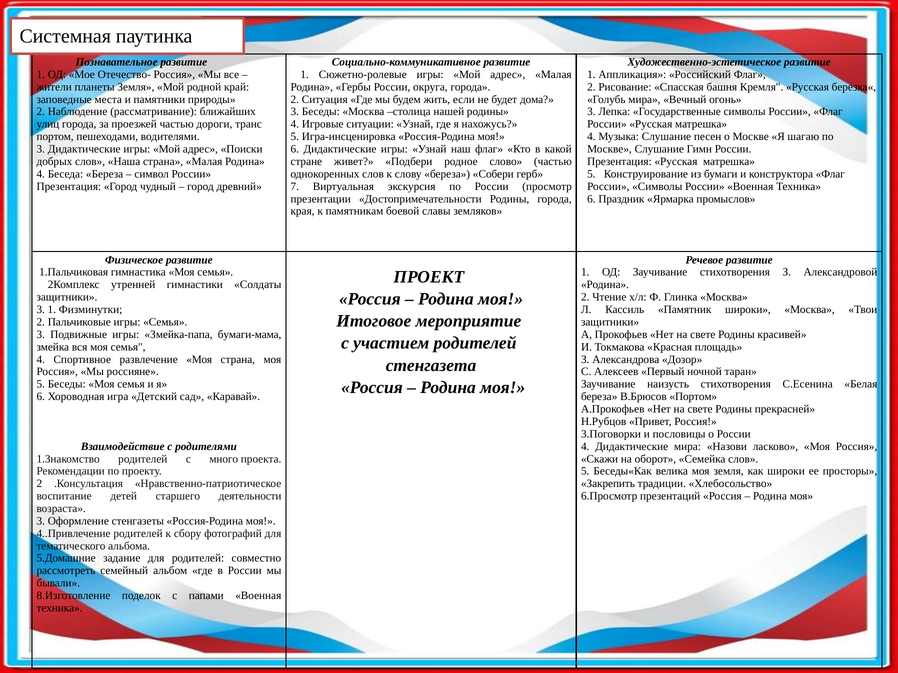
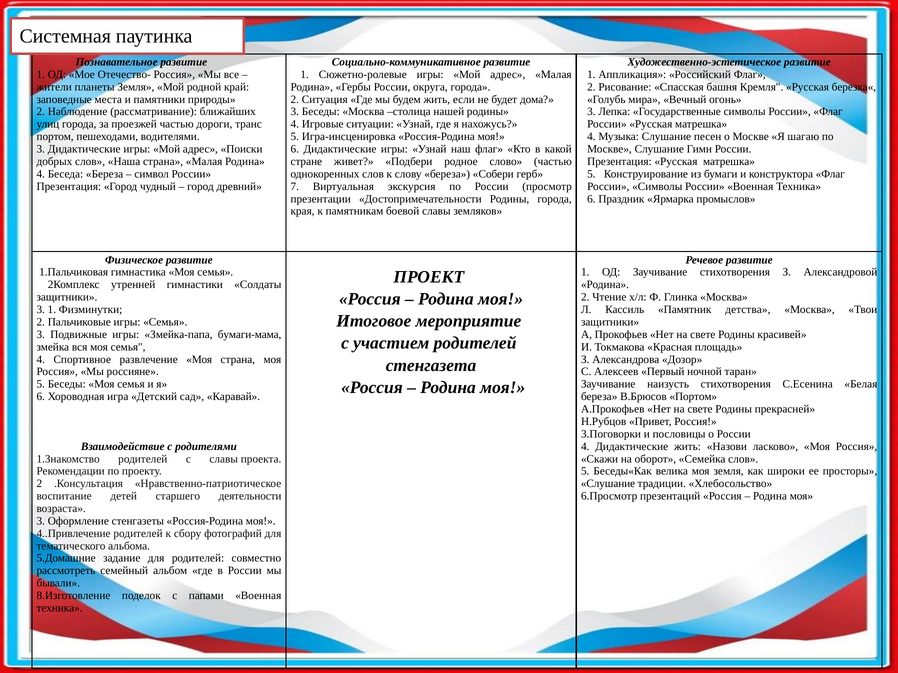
Памятник широки: широки -> детства
Дидактические мира: мира -> жить
с много: много -> славы
Закрепить at (608, 484): Закрепить -> Слушание
